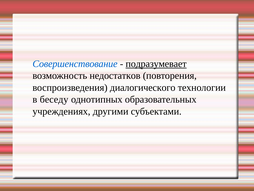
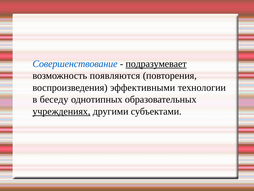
недостатков: недостатков -> появляются
диалогического: диалогического -> эффективными
учреждениях underline: none -> present
